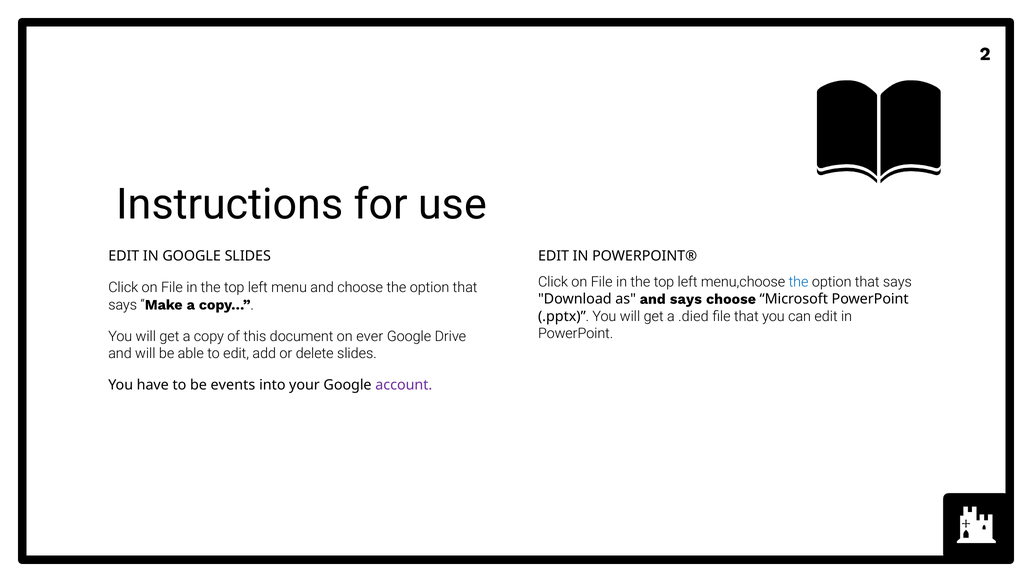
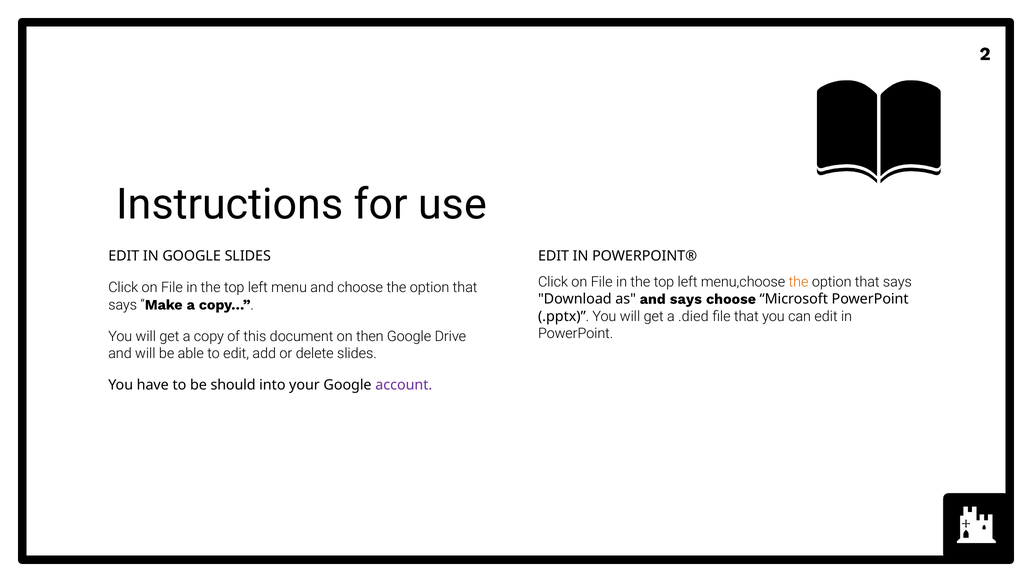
the at (799, 282) colour: blue -> orange
ever: ever -> then
events: events -> should
